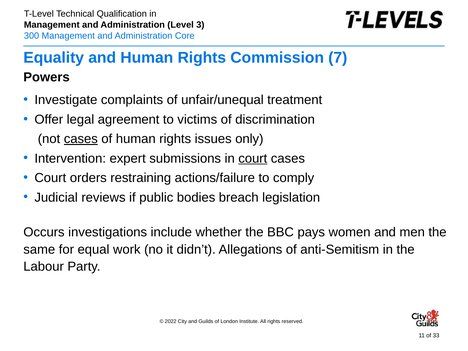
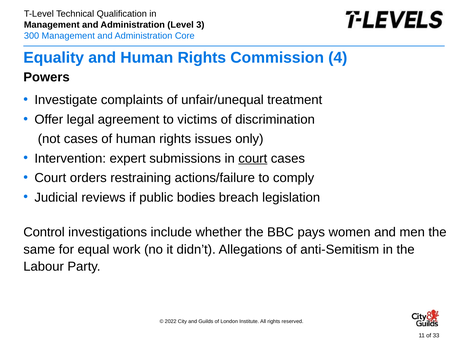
7: 7 -> 4
cases at (81, 139) underline: present -> none
Occurs: Occurs -> Control
